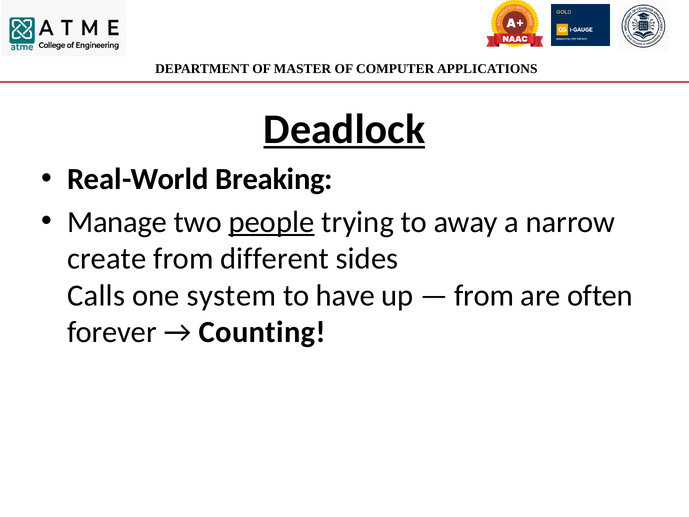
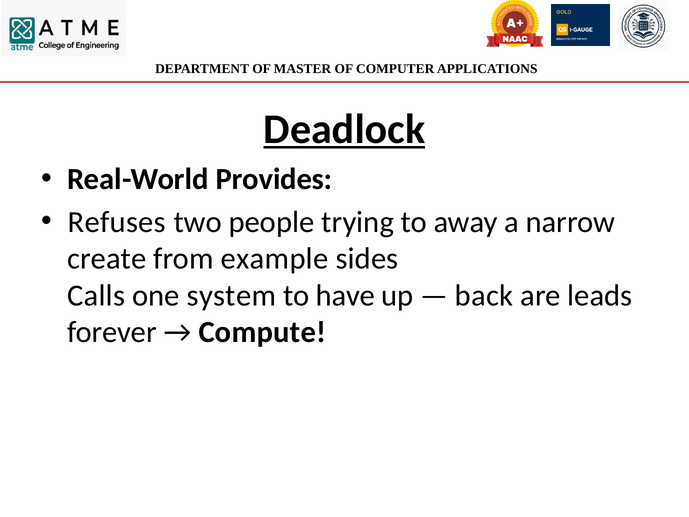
Breaking: Breaking -> Provides
Manage: Manage -> Refuses
people underline: present -> none
different: different -> example
from at (484, 295): from -> back
often: often -> leads
Counting: Counting -> Compute
